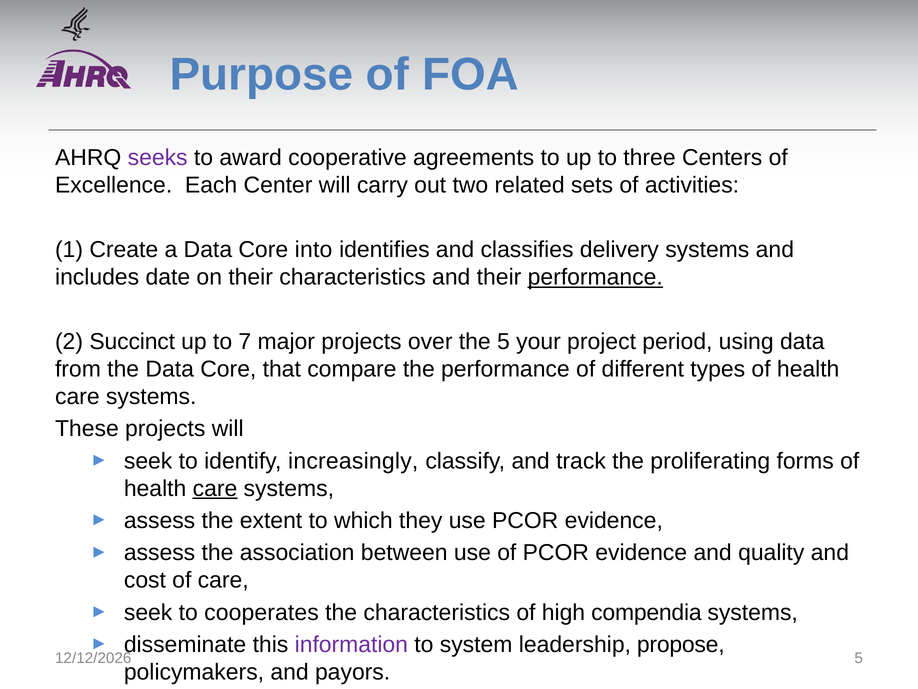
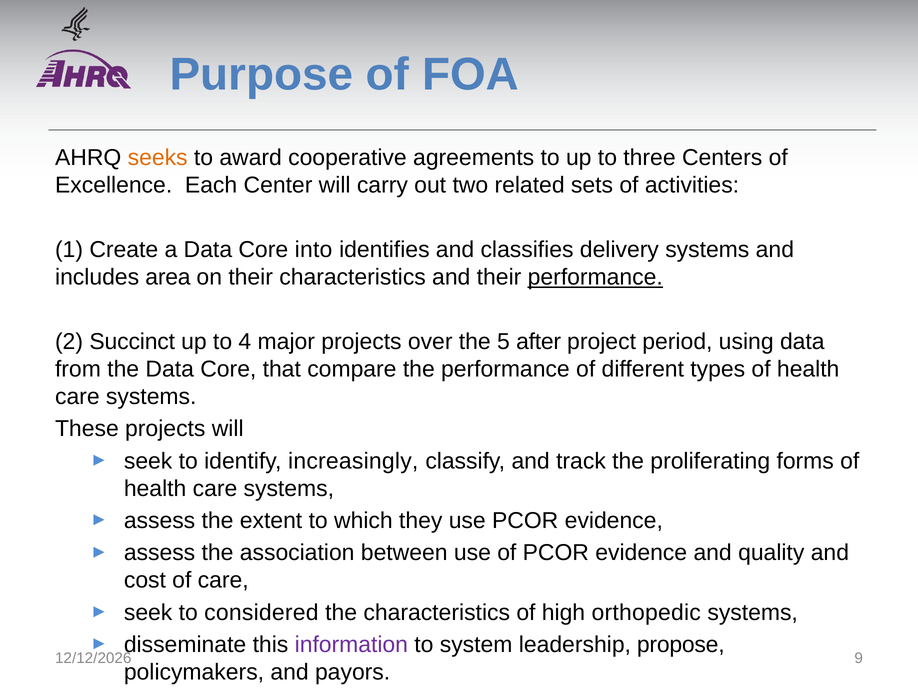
seeks colour: purple -> orange
date: date -> area
7: 7 -> 4
your: your -> after
care at (215, 488) underline: present -> none
cooperates: cooperates -> considered
compendia: compendia -> orthopedic
5 at (859, 658): 5 -> 9
